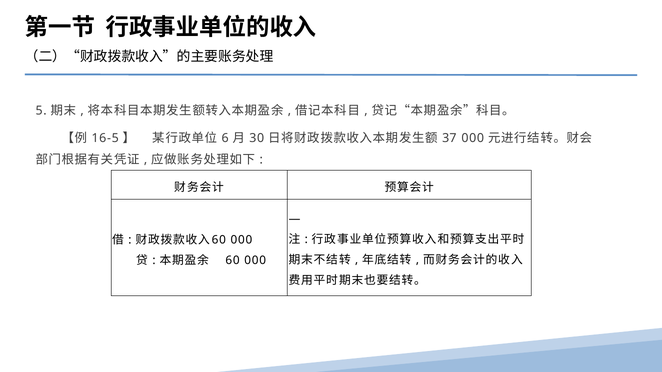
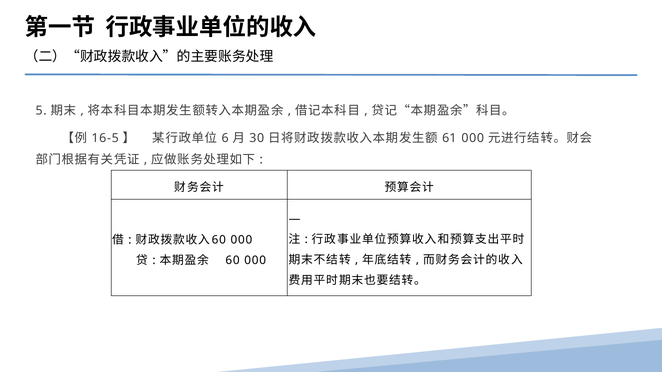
37: 37 -> 61
